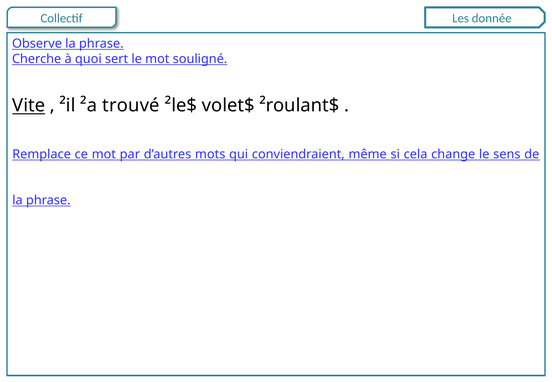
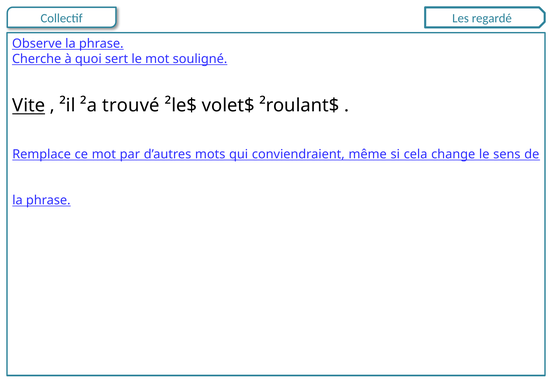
donnée: donnée -> regardé
